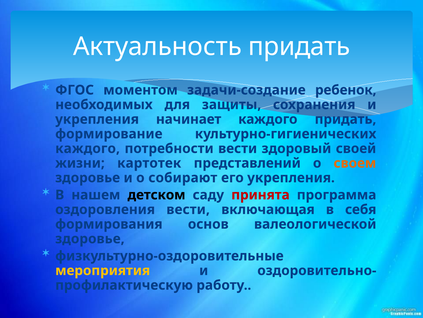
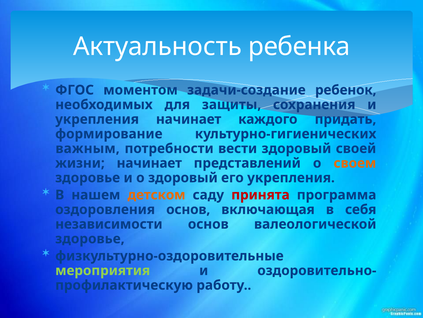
Актуальность придать: придать -> ребенка
каждого at (88, 148): каждого -> важным
жизни картотек: картотек -> начинает
о собирают: собирают -> здоровый
детском colour: black -> orange
оздоровления вести: вести -> основ
формирования: формирования -> независимости
мероприятия colour: yellow -> light green
